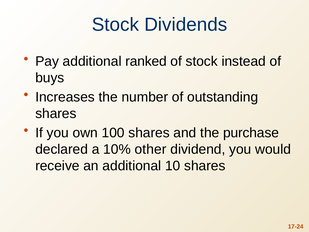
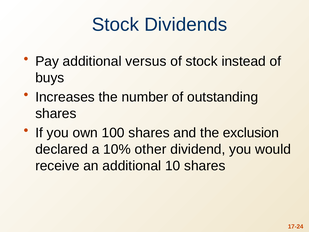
ranked: ranked -> versus
purchase: purchase -> exclusion
